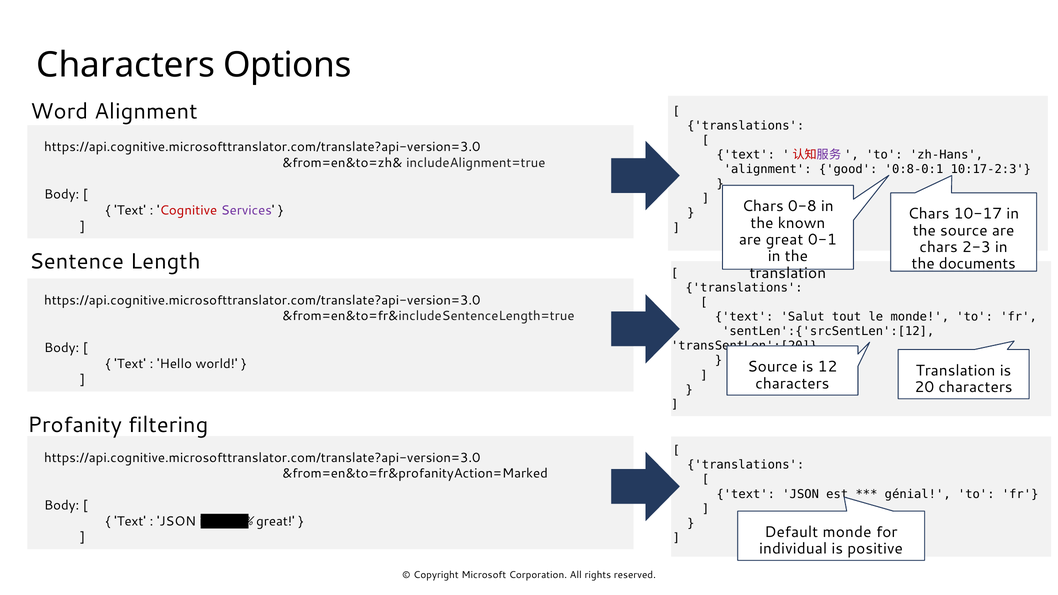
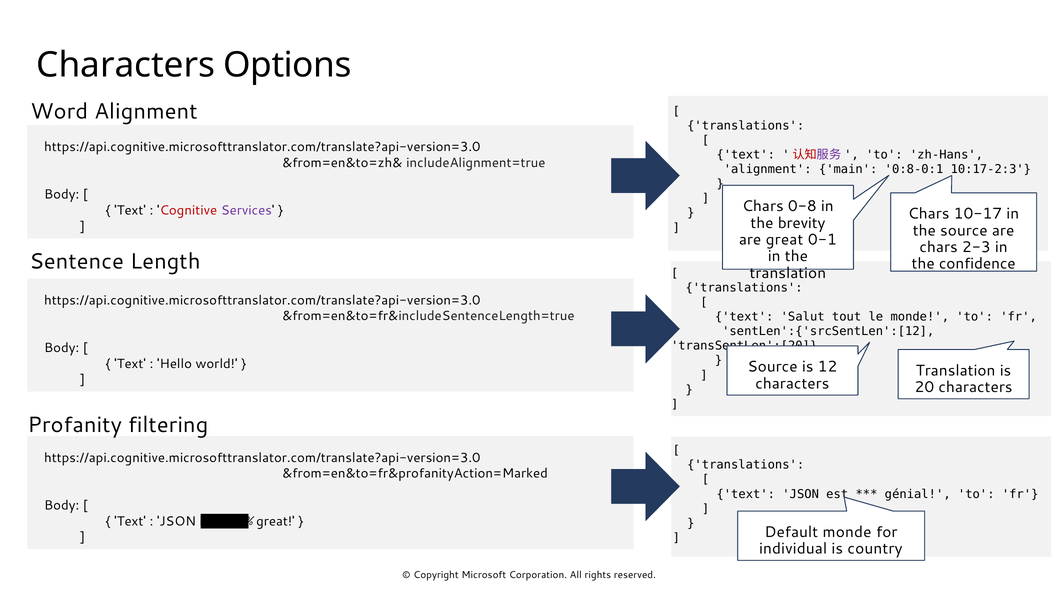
good: good -> main
known: known -> brevity
documents: documents -> confidence
positive: positive -> country
